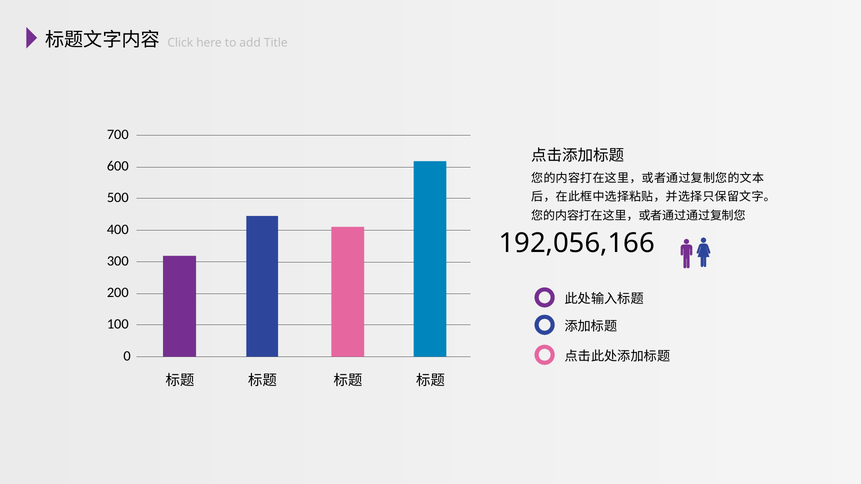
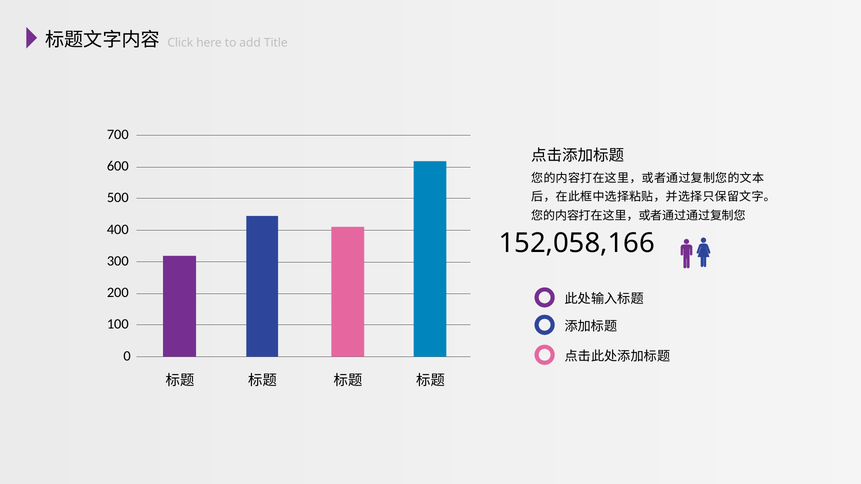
192,056,166: 192,056,166 -> 152,058,166
